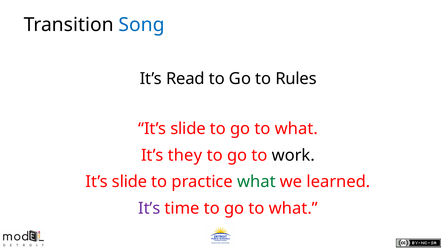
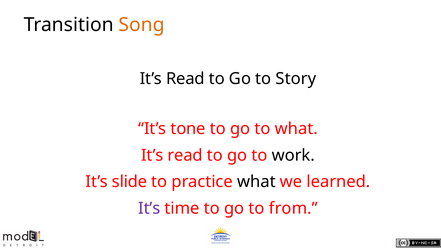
Song colour: blue -> orange
Rules: Rules -> Story
slide at (188, 129): slide -> tone
they at (185, 155): they -> read
what at (256, 182) colour: green -> black
what at (293, 208): what -> from
